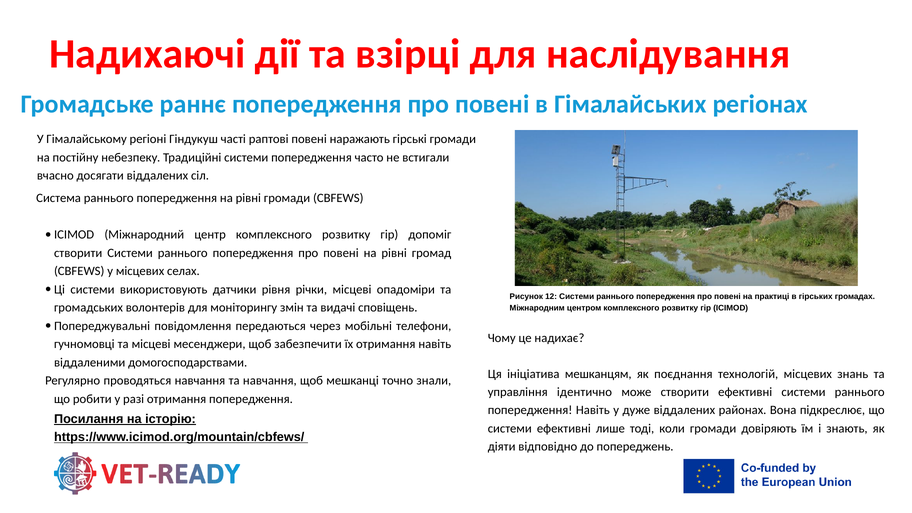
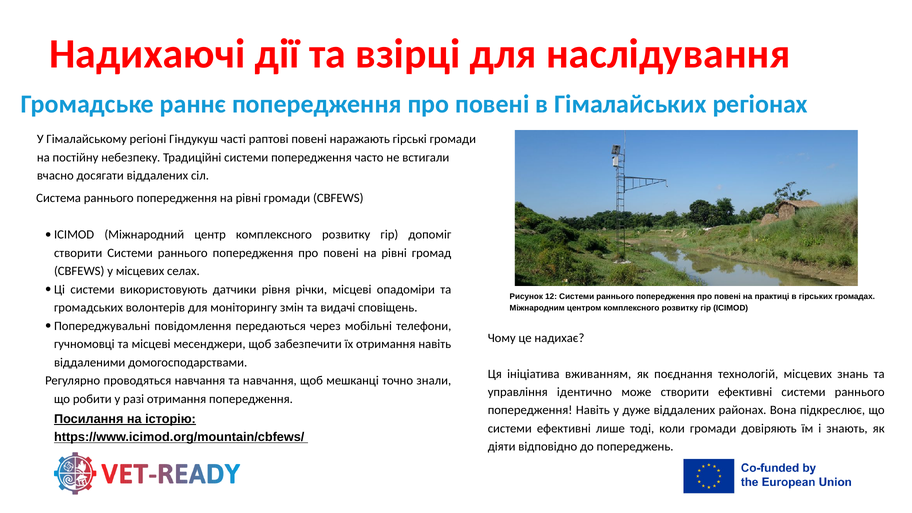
мешканцям: мешканцям -> вживанням
